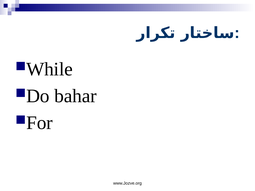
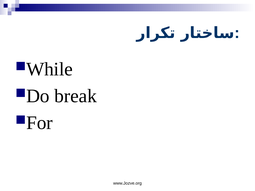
bahar: bahar -> break
